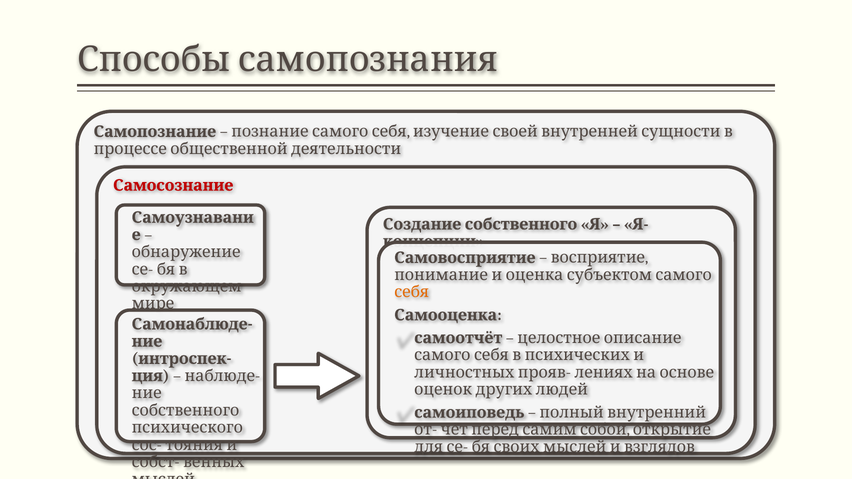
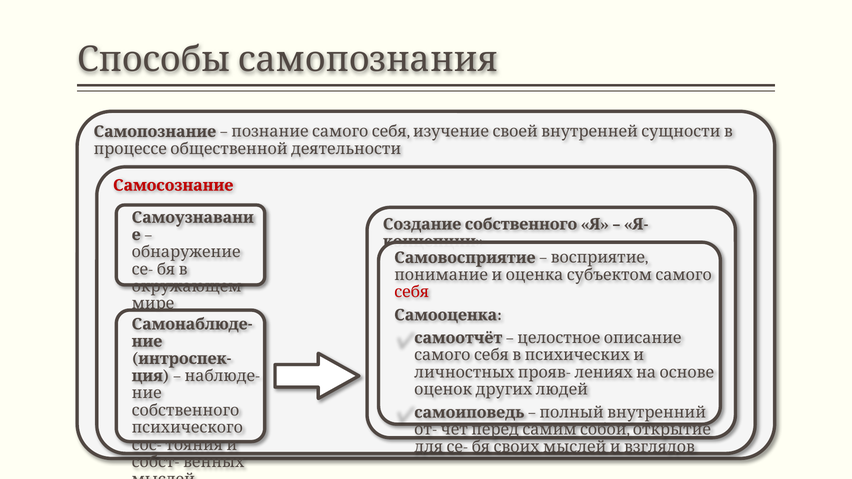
себя colour: orange -> red
